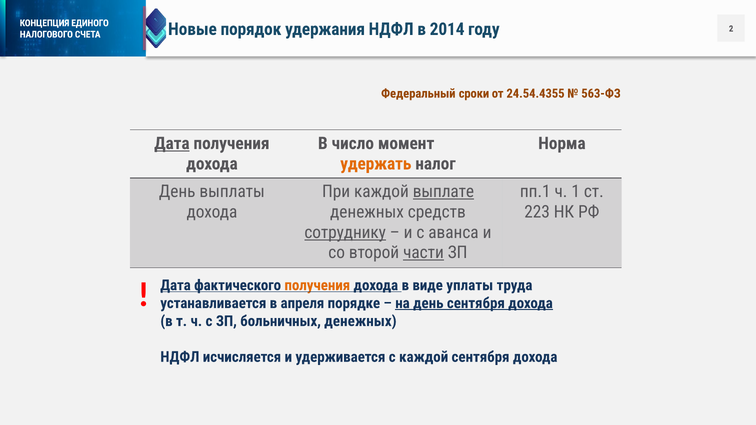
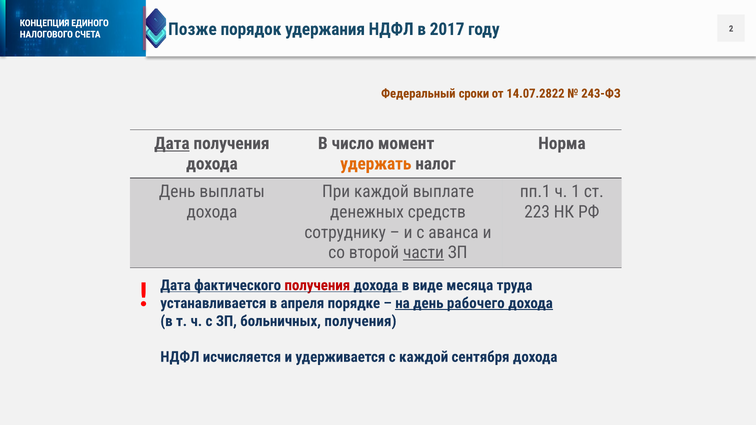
Новые: Новые -> Позже
2014: 2014 -> 2017
24.54.4355: 24.54.4355 -> 14.07.2822
563-ФЗ: 563-ФЗ -> 243-ФЗ
выплате underline: present -> none
сотруднику underline: present -> none
получения at (317, 285) colour: orange -> red
уплаты: уплаты -> месяца
день сентября: сентября -> рабочего
больничных денежных: денежных -> получения
